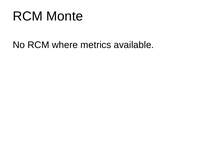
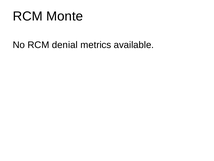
where: where -> denial
